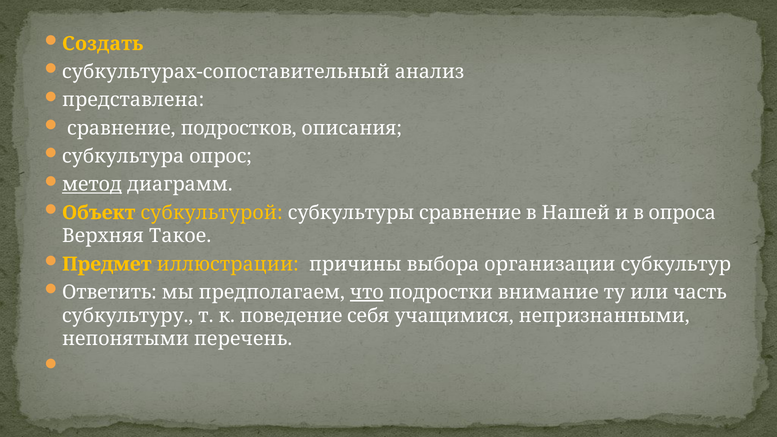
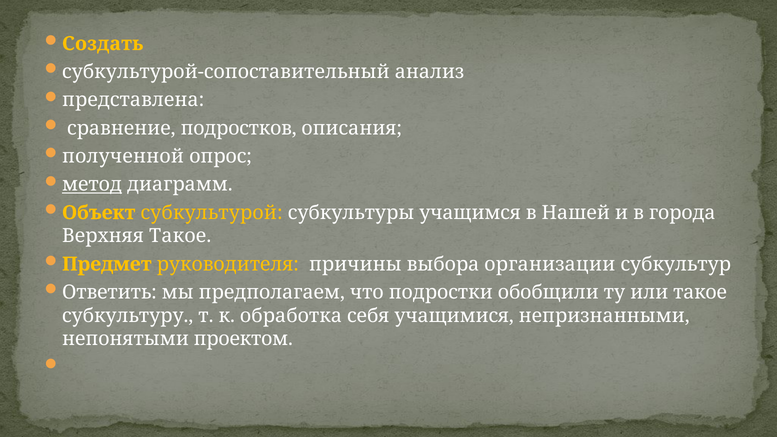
субкультурах-сопоставительный: субкультурах-сопоставительный -> субкультурой-сопоставительный
субкультура: субкультура -> полученной
субкультуры сравнение: сравнение -> учащимся
опроса: опроса -> города
иллюстрации: иллюстрации -> руководителя
что underline: present -> none
внимание: внимание -> обобщили
или часть: часть -> такое
поведение: поведение -> обработка
перечень: перечень -> проектом
